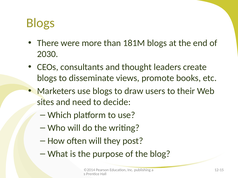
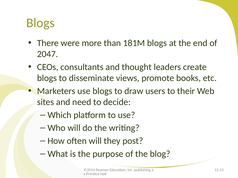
2030: 2030 -> 2047
